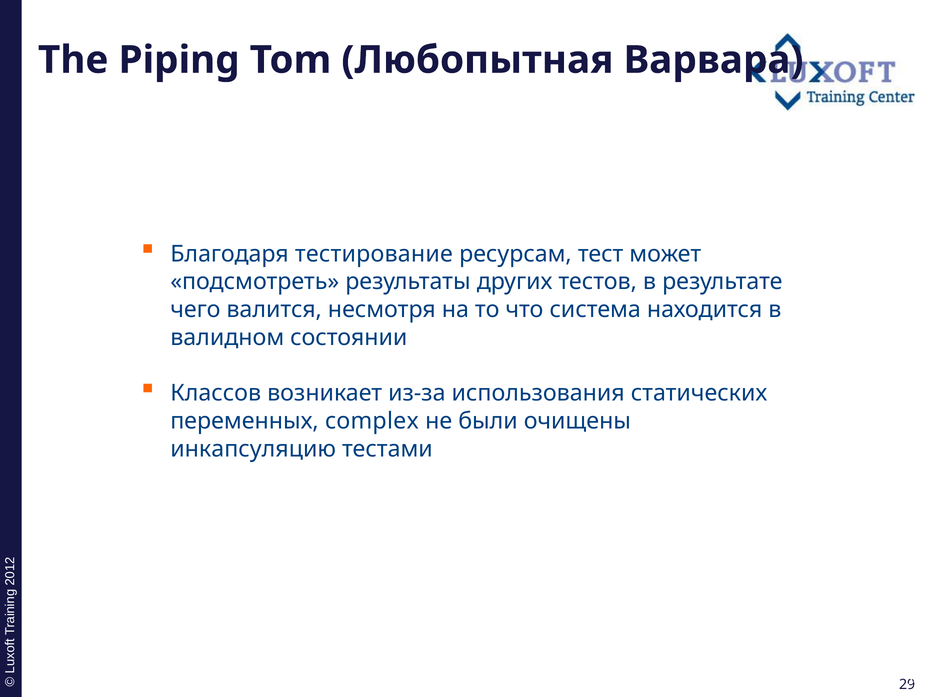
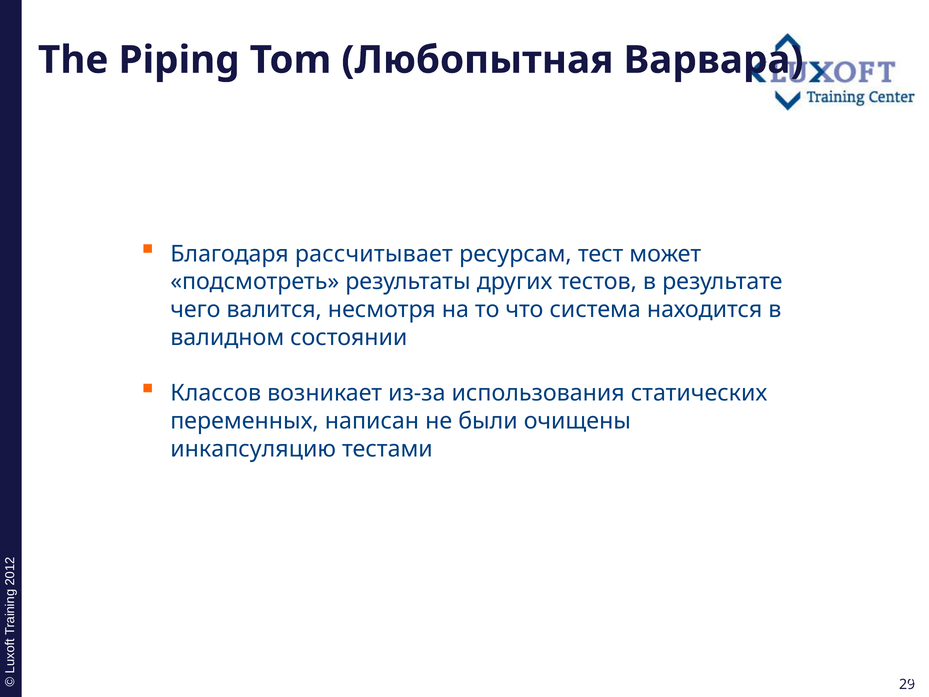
тестирование: тестирование -> рассчитывает
complex: complex -> написан
